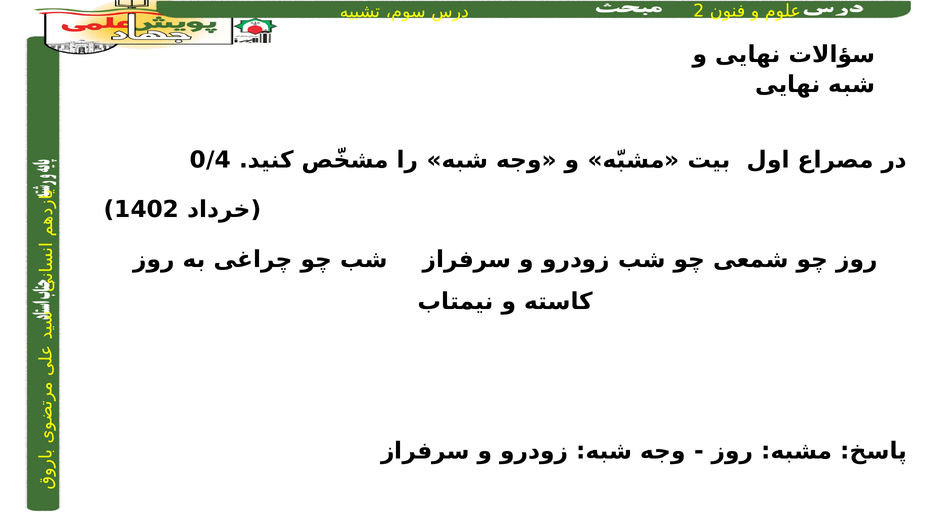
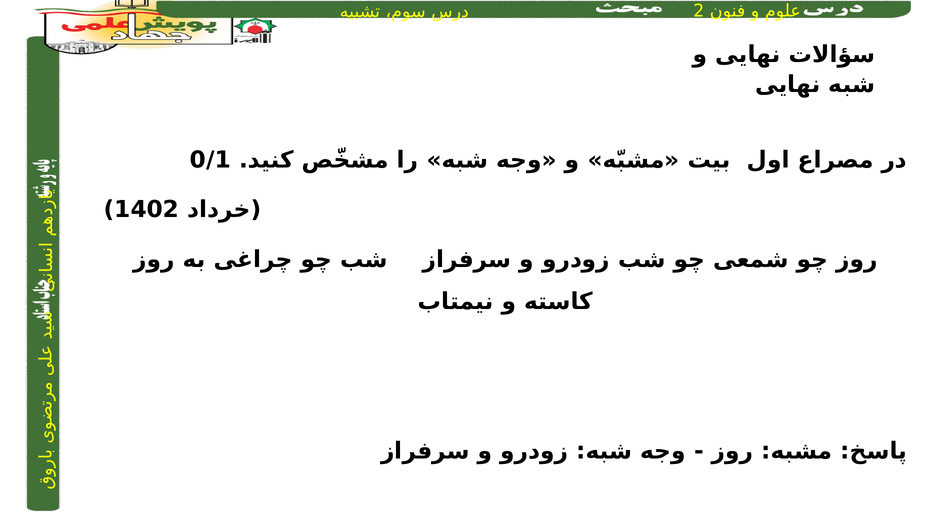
0/4: 0/4 -> 0/1
